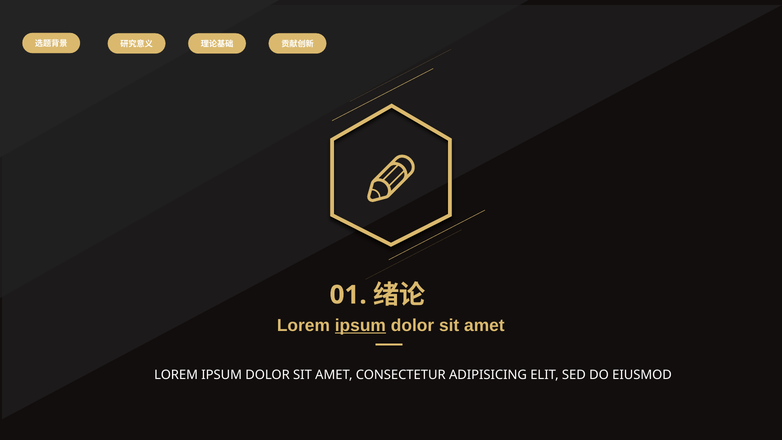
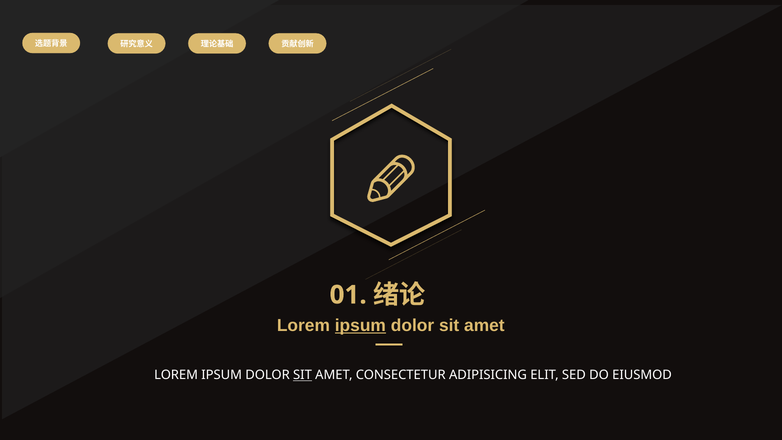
SIT at (302, 375) underline: none -> present
